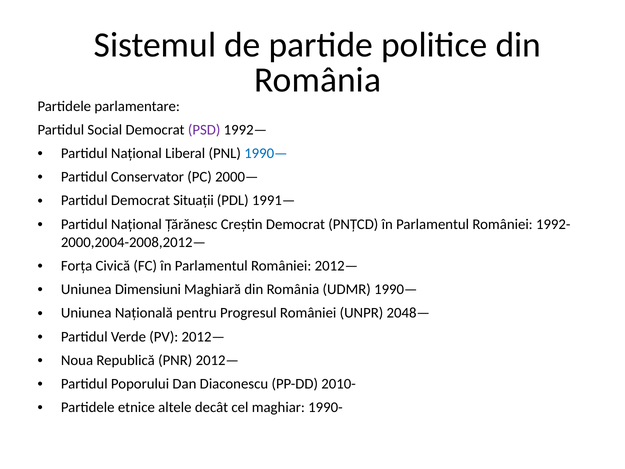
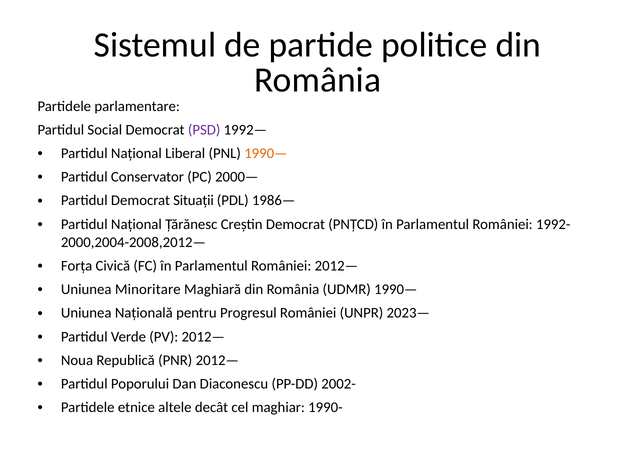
1990— at (266, 153) colour: blue -> orange
1991—: 1991— -> 1986—
Dimensiuni: Dimensiuni -> Minoritare
2048—: 2048— -> 2023—
2010-: 2010- -> 2002-
